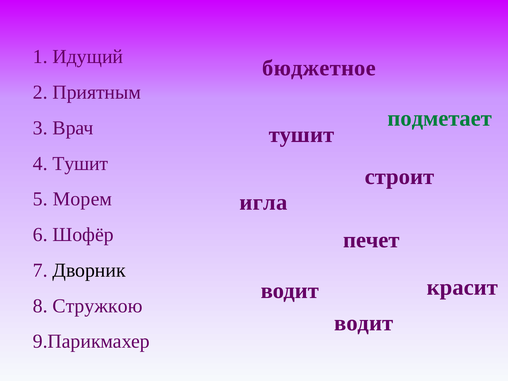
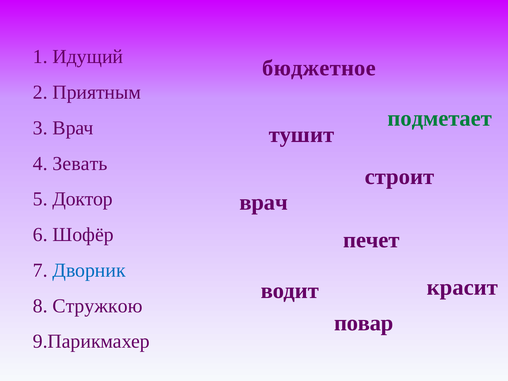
4 Тушит: Тушит -> Зевать
Морем: Морем -> Доктор
игла at (264, 202): игла -> врач
Дворник colour: black -> blue
водит at (364, 323): водит -> повар
